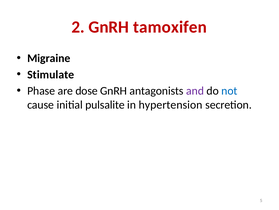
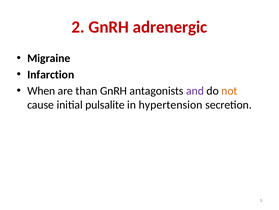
tamoxifen: tamoxifen -> adrenergic
Stimulate: Stimulate -> Infarction
Phase: Phase -> When
dose: dose -> than
not colour: blue -> orange
